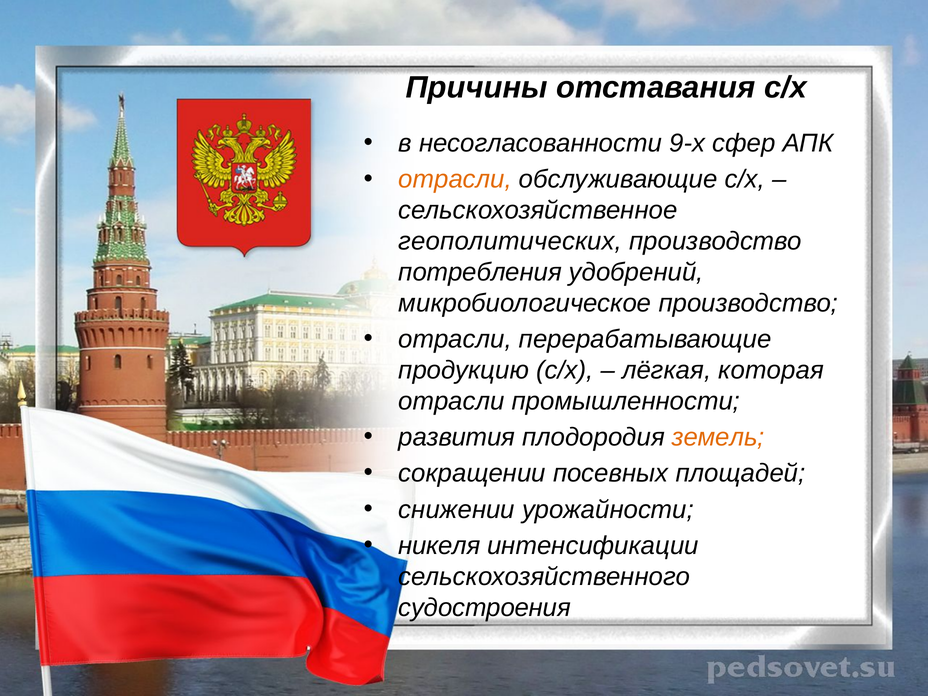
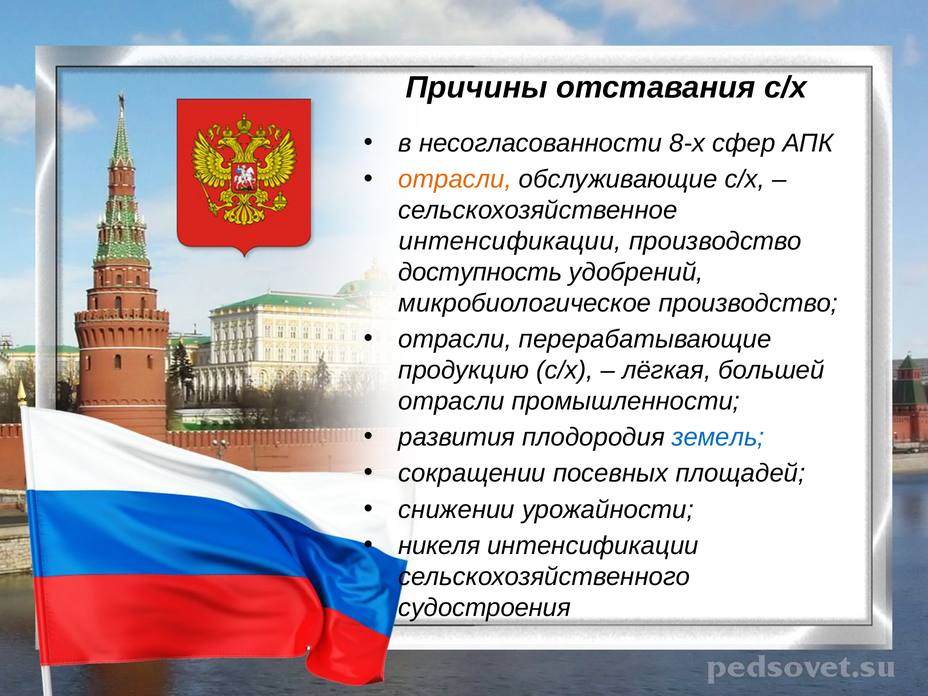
9-х: 9-х -> 8-х
геополитических at (510, 241): геополитических -> интенсификации
потребления: потребления -> доступность
которая: которая -> большей
земель colour: orange -> blue
